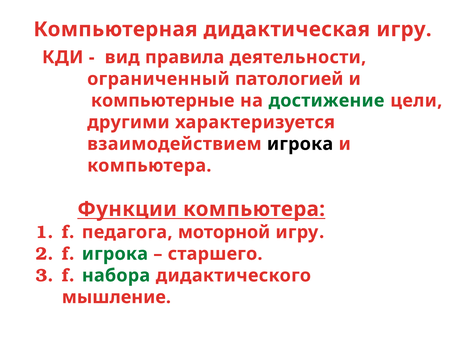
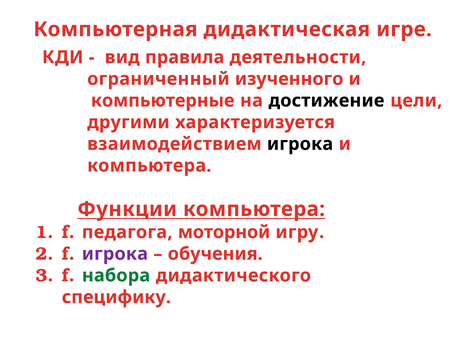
дидактическая игру: игру -> игре
патологией: патологией -> изученного
достижение colour: green -> black
игрока at (115, 254) colour: green -> purple
старшего: старшего -> обучения
мышление: мышление -> специфику
